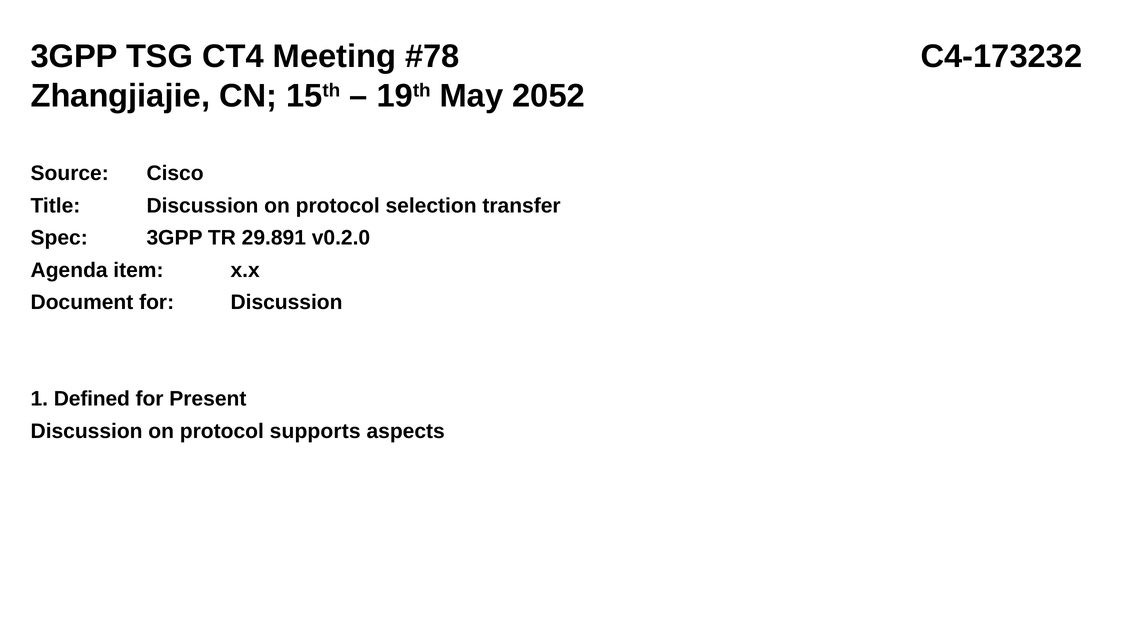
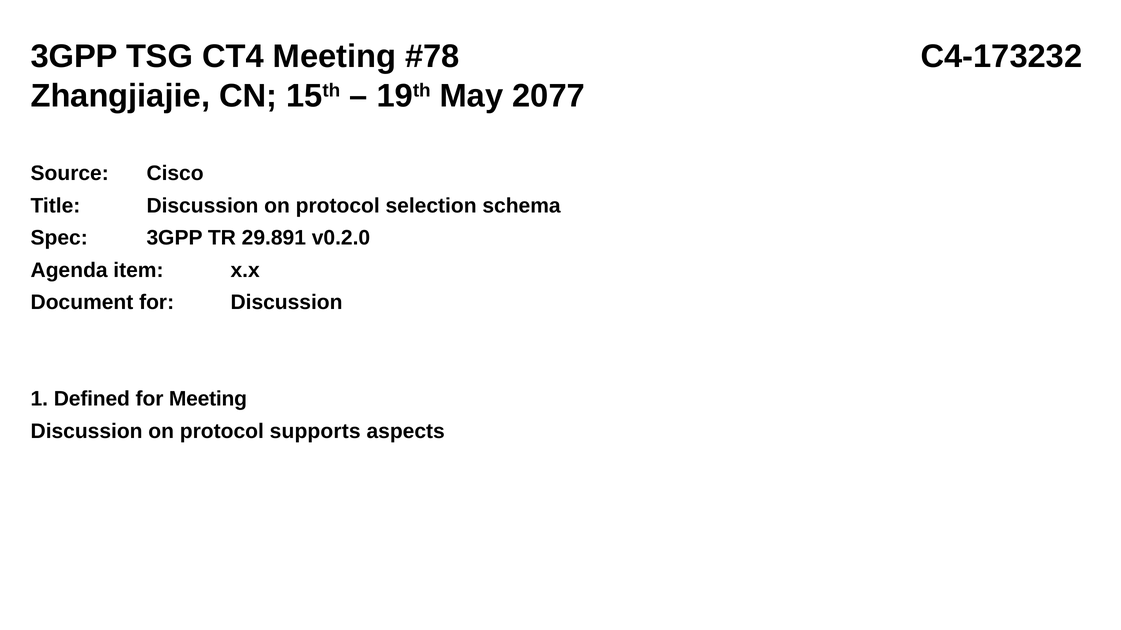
2052: 2052 -> 2077
transfer: transfer -> schema
for Present: Present -> Meeting
